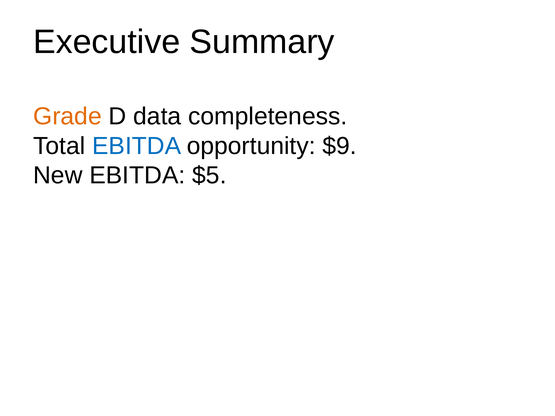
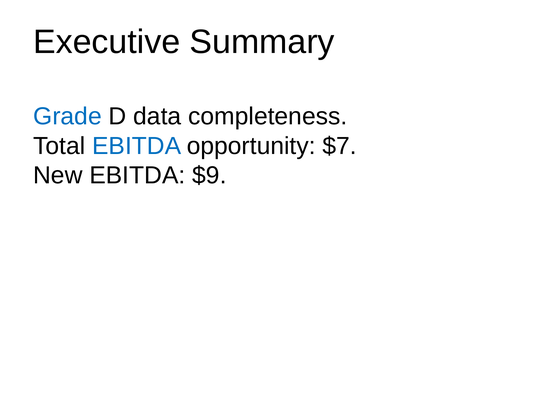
Grade colour: orange -> blue
$9: $9 -> $7
$5: $5 -> $9
